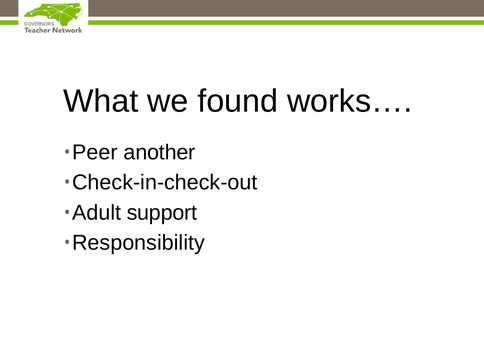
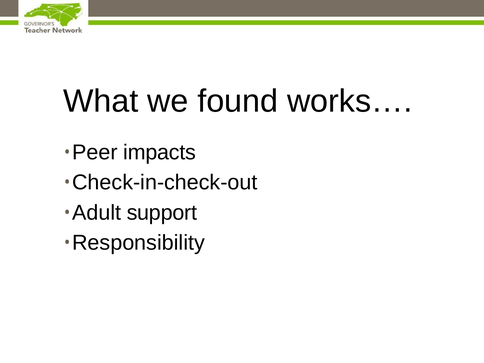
another: another -> impacts
